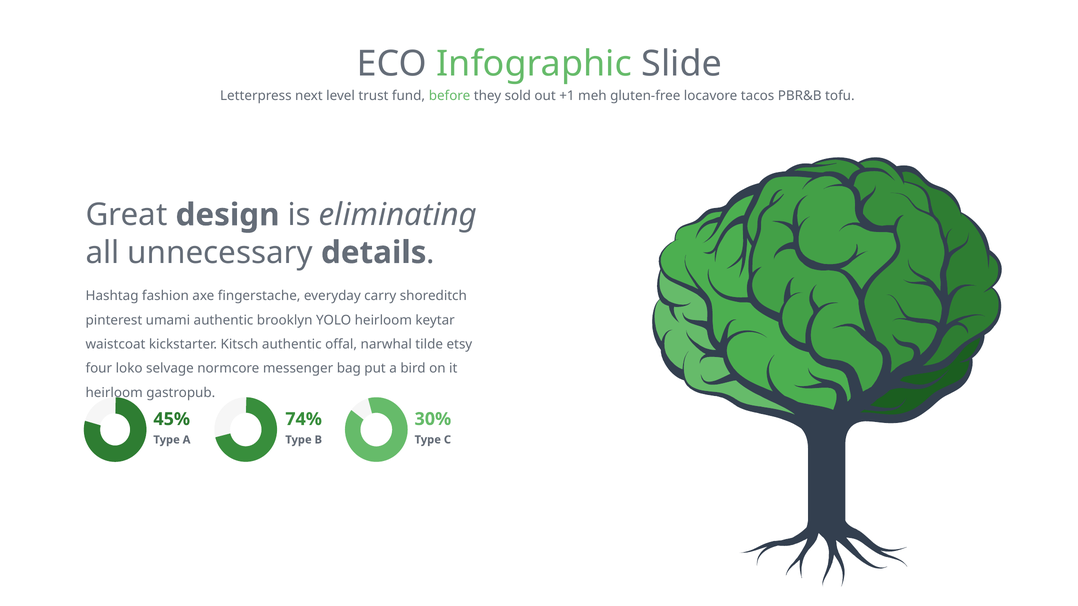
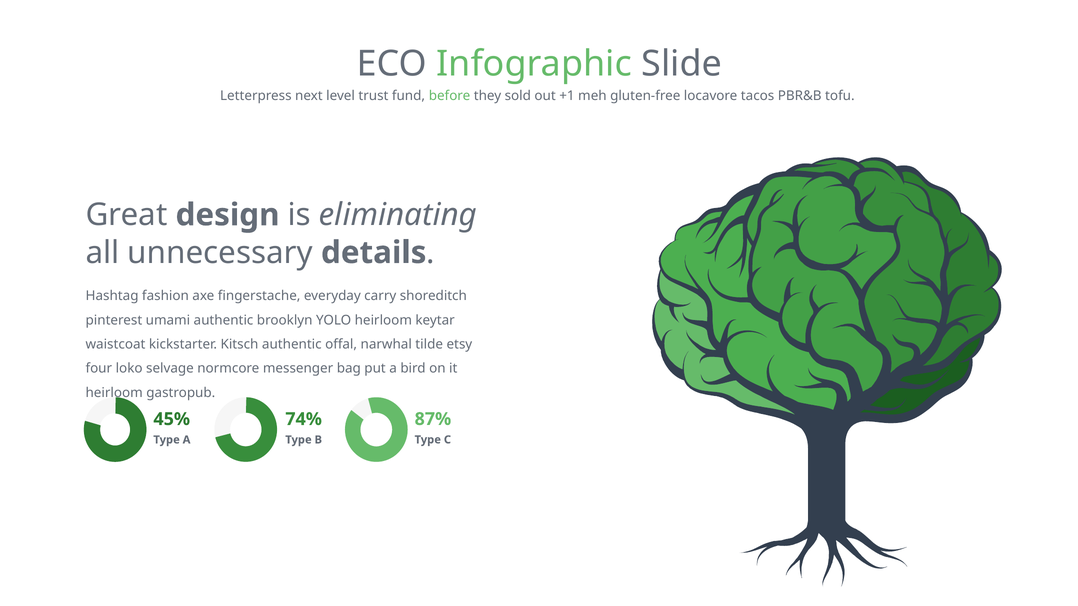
30%: 30% -> 87%
